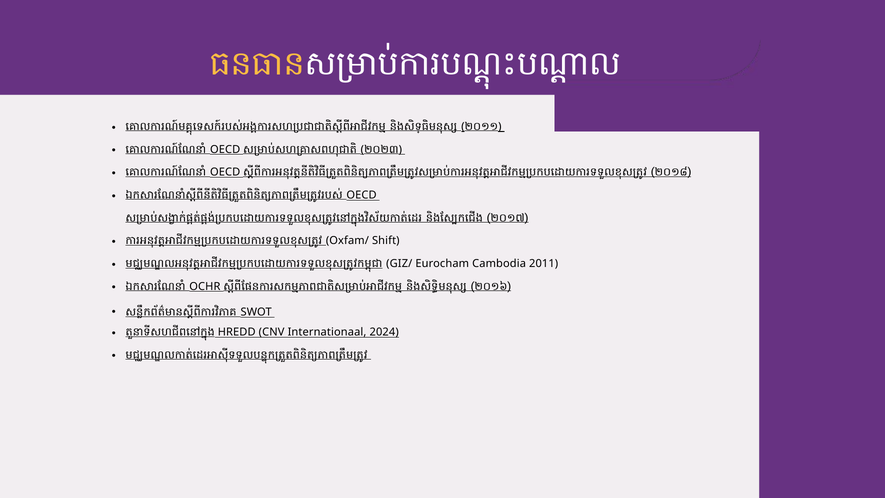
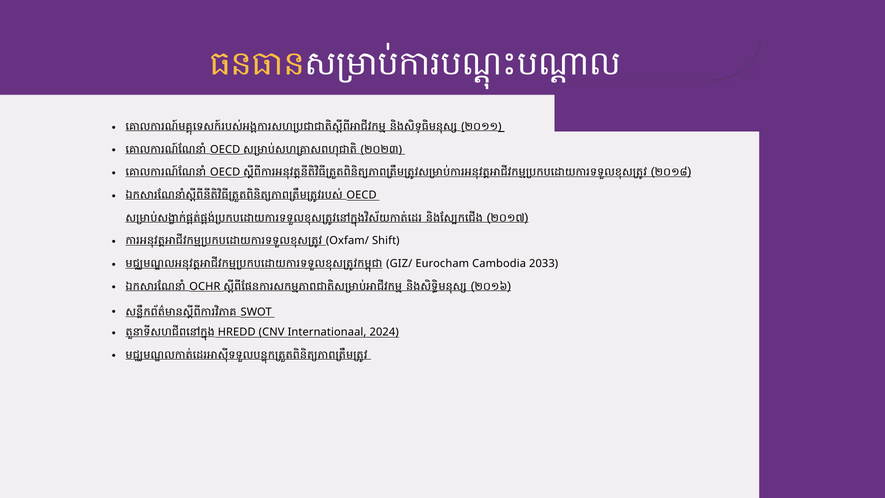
2011: 2011 -> 2033
